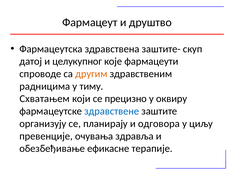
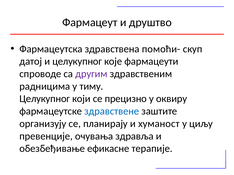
заштите-: заштите- -> помоћи-
другим colour: orange -> purple
Схватањем at (45, 99): Схватањем -> Целукупног
одговора: одговора -> хуманост
